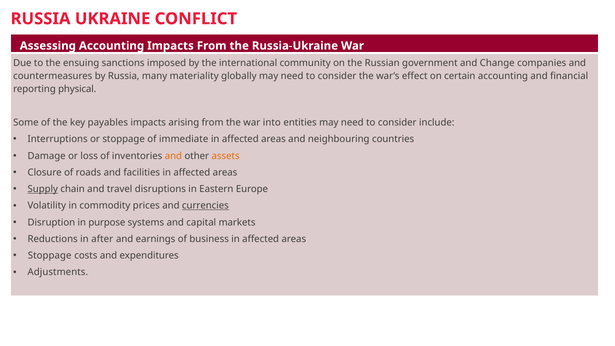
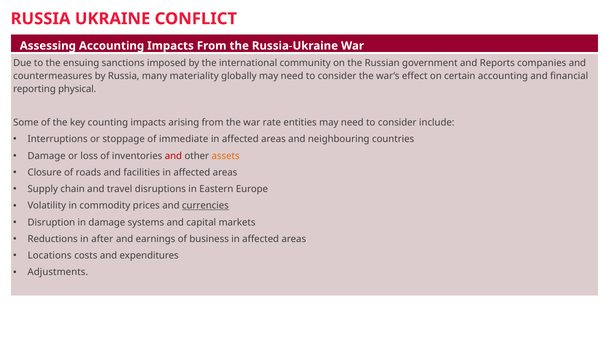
Change: Change -> Reports
payables: payables -> counting
into: into -> rate
and at (173, 156) colour: orange -> red
Supply underline: present -> none
in purpose: purpose -> damage
Stoppage at (50, 256): Stoppage -> Locations
